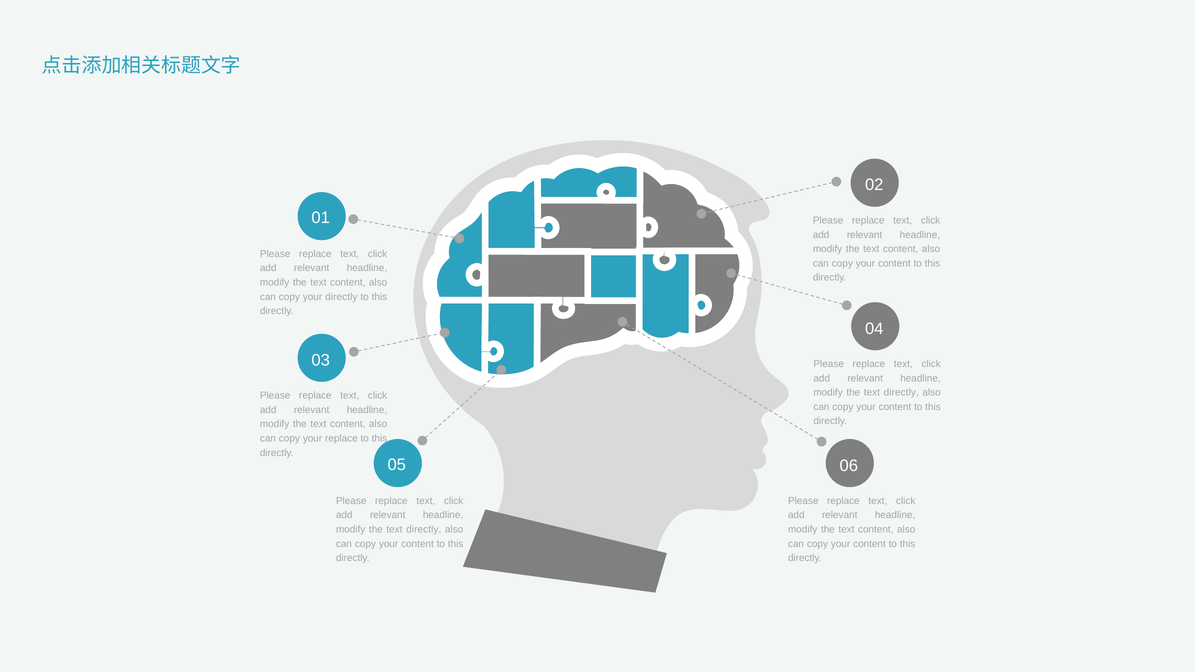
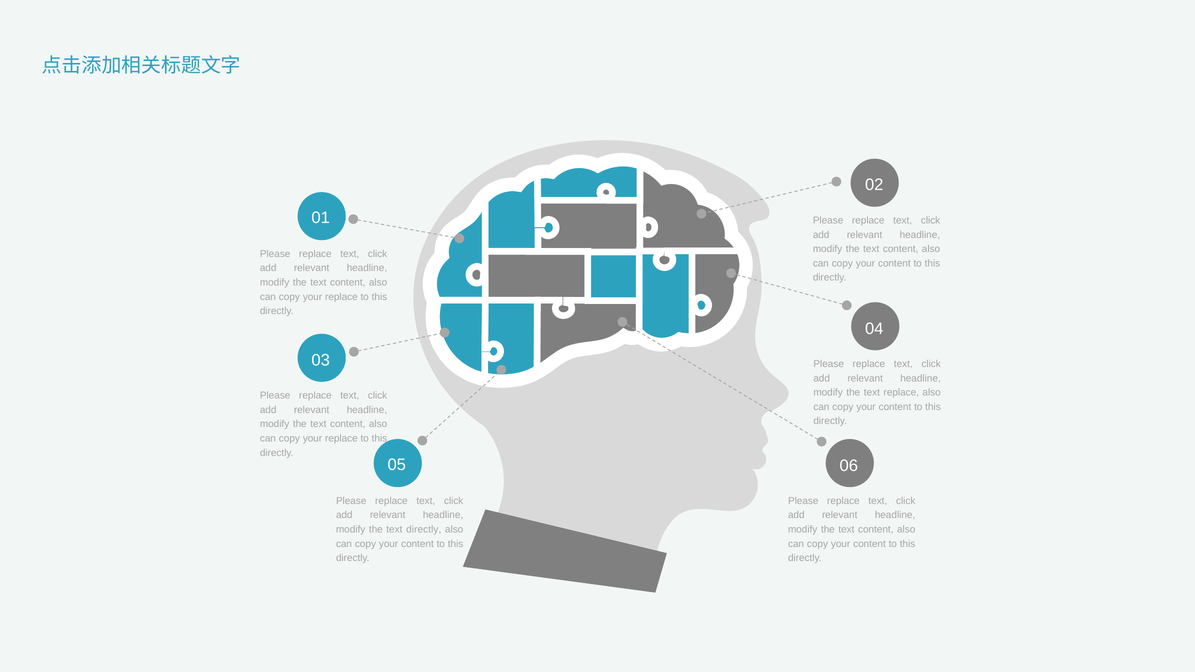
directly at (341, 297): directly -> replace
directly at (901, 393): directly -> replace
